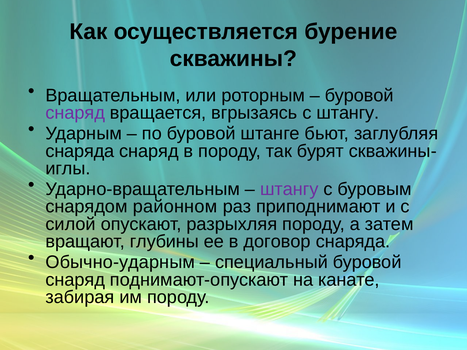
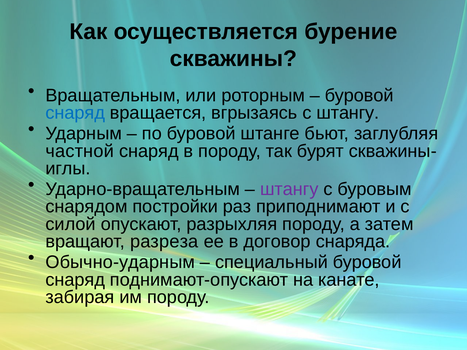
снаряд at (75, 113) colour: purple -> blue
снаряда at (80, 151): снаряда -> частной
районном: районном -> постройки
глубины: глубины -> разреза
